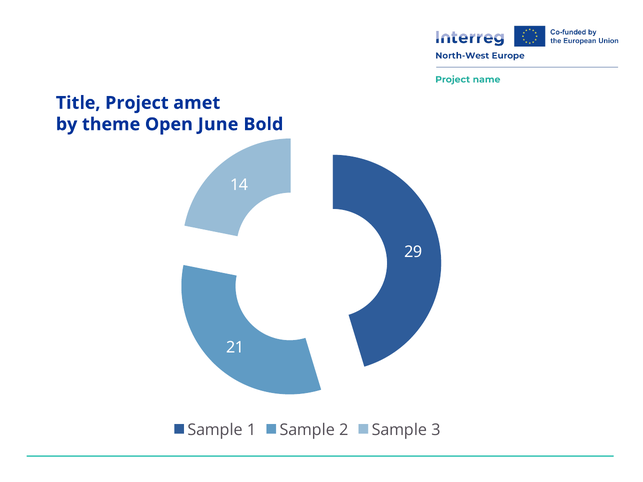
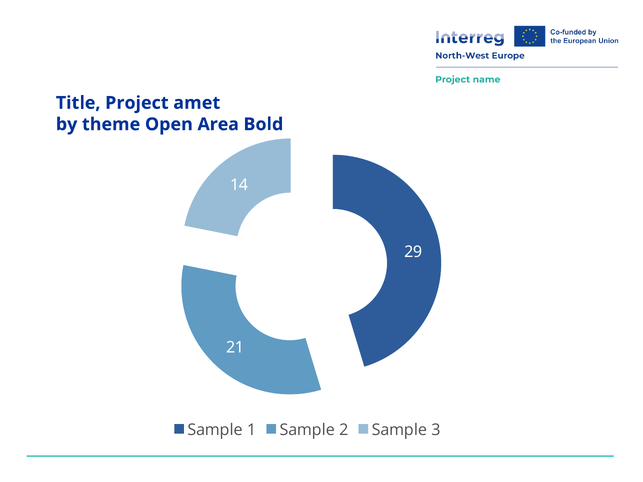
June: June -> Area
